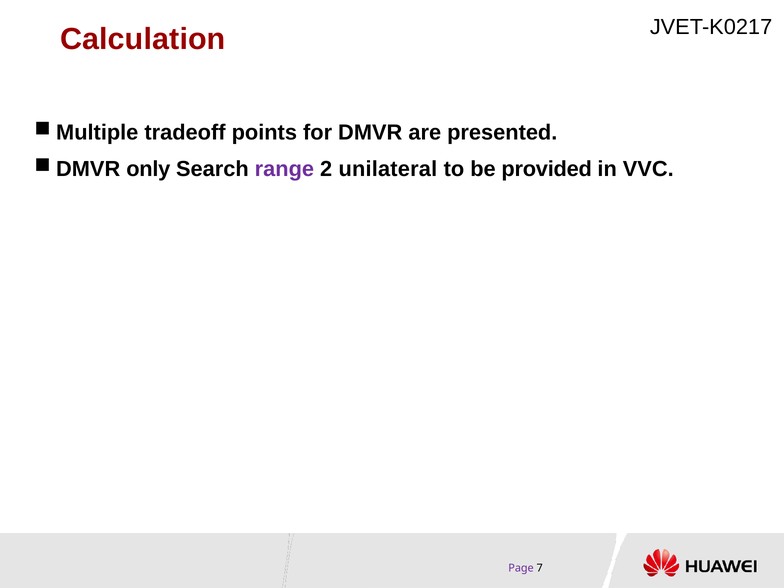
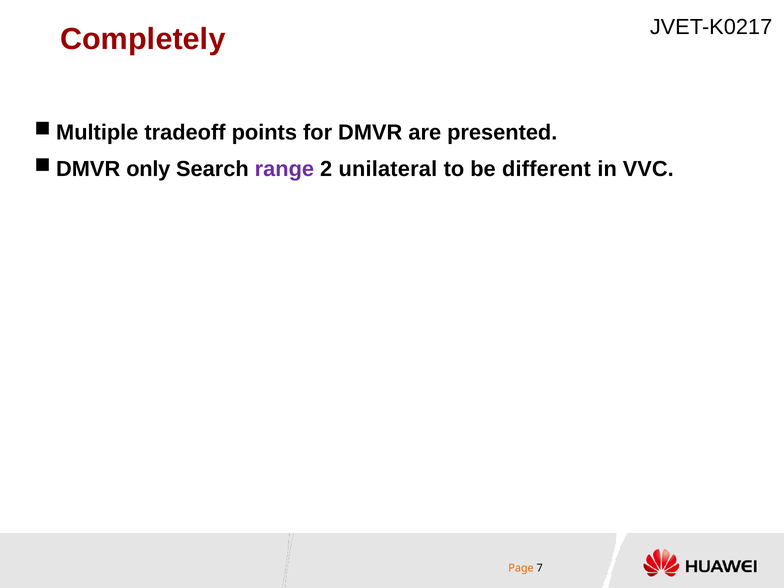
Calculation: Calculation -> Completely
provided: provided -> different
Page colour: purple -> orange
